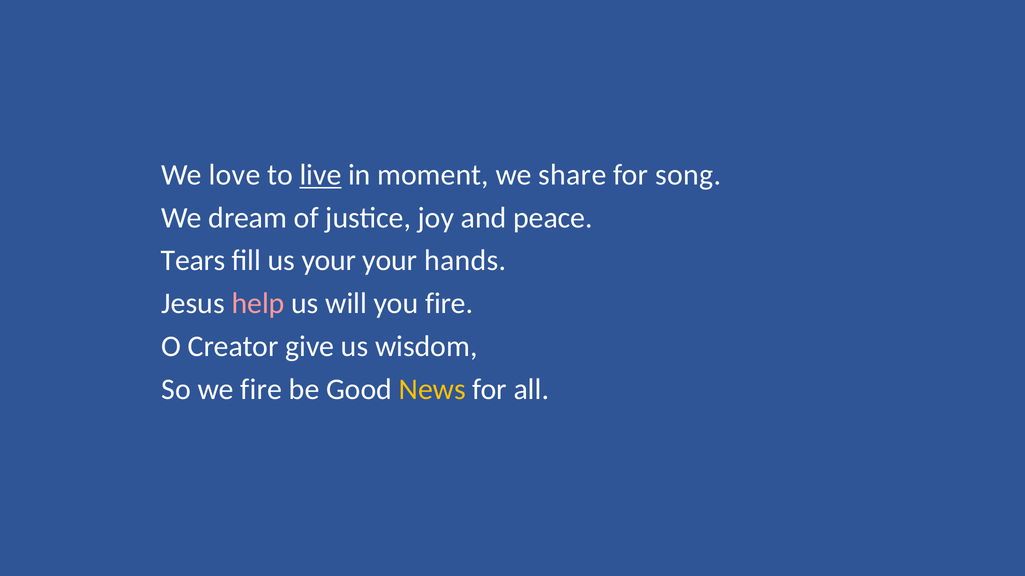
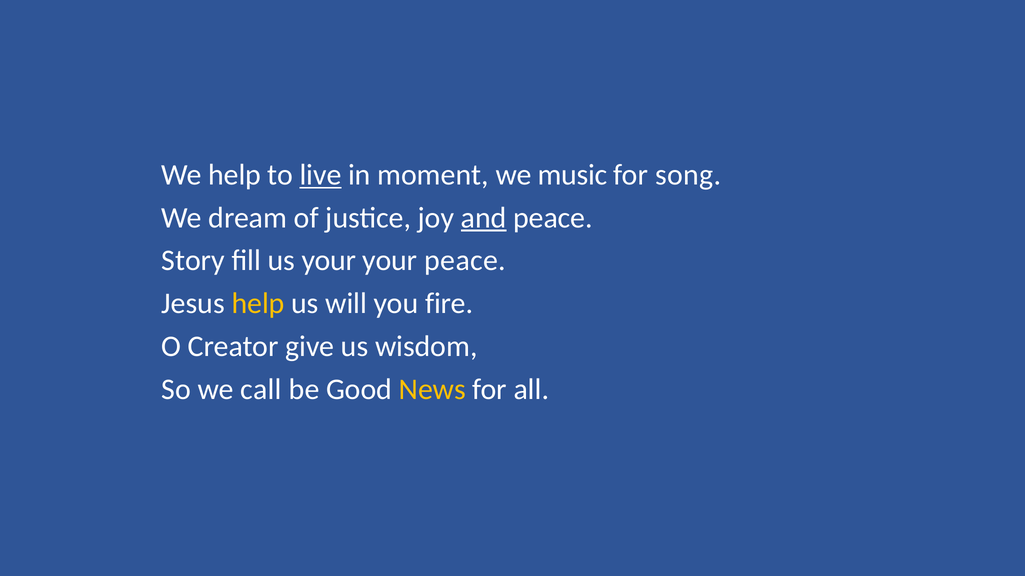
We love: love -> help
share: share -> music
and underline: none -> present
Tears: Tears -> Story
your hands: hands -> peace
help at (258, 304) colour: pink -> yellow
we fire: fire -> call
